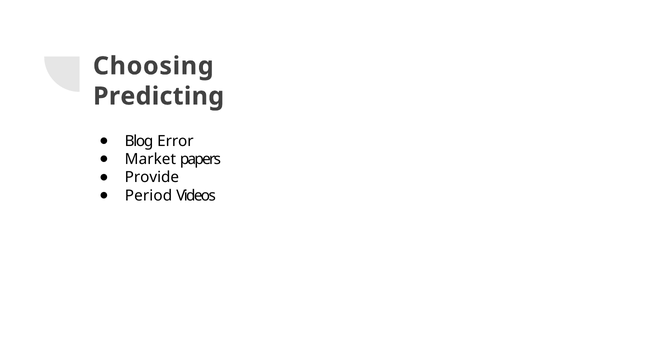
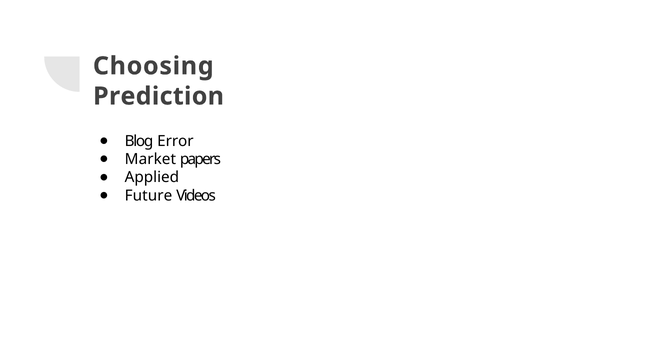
Predicting: Predicting -> Prediction
Provide: Provide -> Applied
Period: Period -> Future
